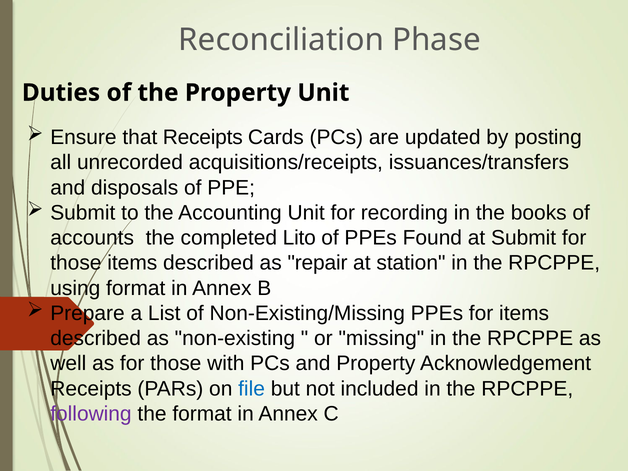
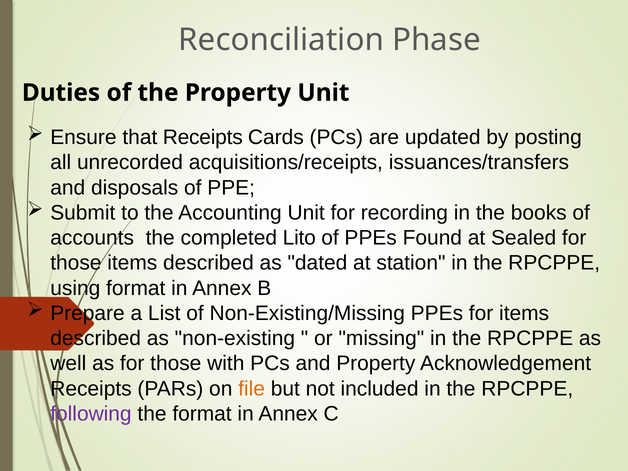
at Submit: Submit -> Sealed
repair: repair -> dated
file colour: blue -> orange
